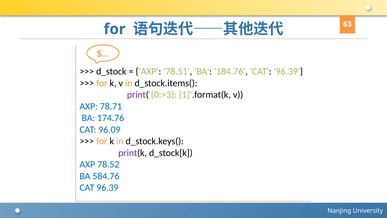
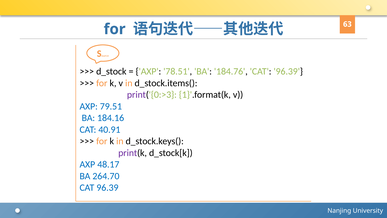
78.71: 78.71 -> 79.51
174.76: 174.76 -> 184.16
96.09: 96.09 -> 40.91
78.52: 78.52 -> 48.17
584.76: 584.76 -> 264.70
